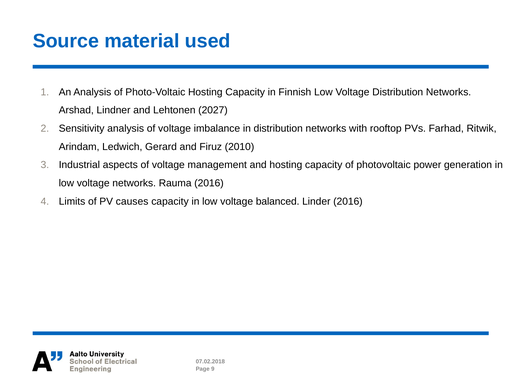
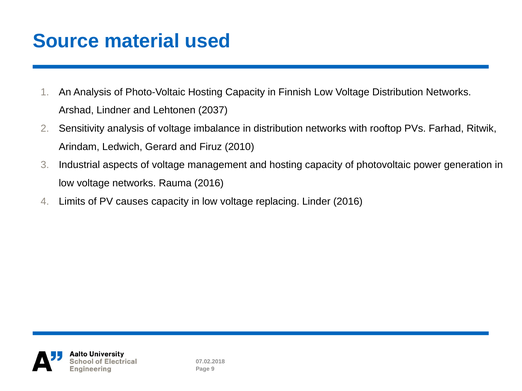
2027: 2027 -> 2037
balanced: balanced -> replacing
